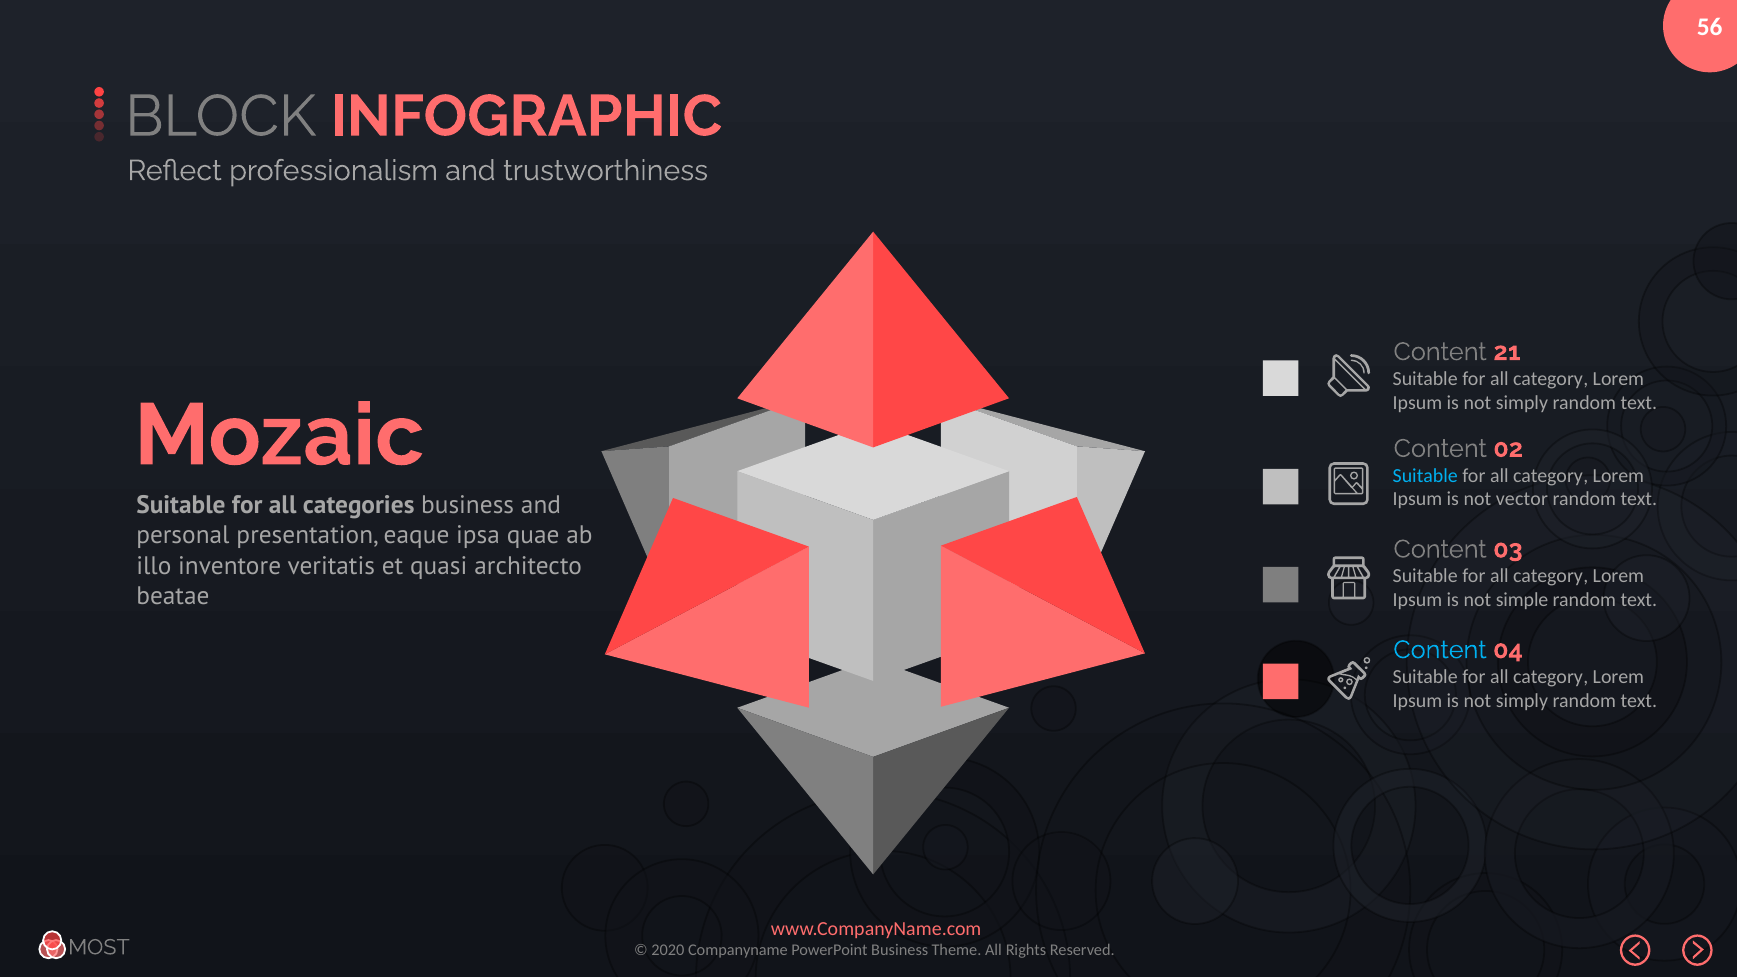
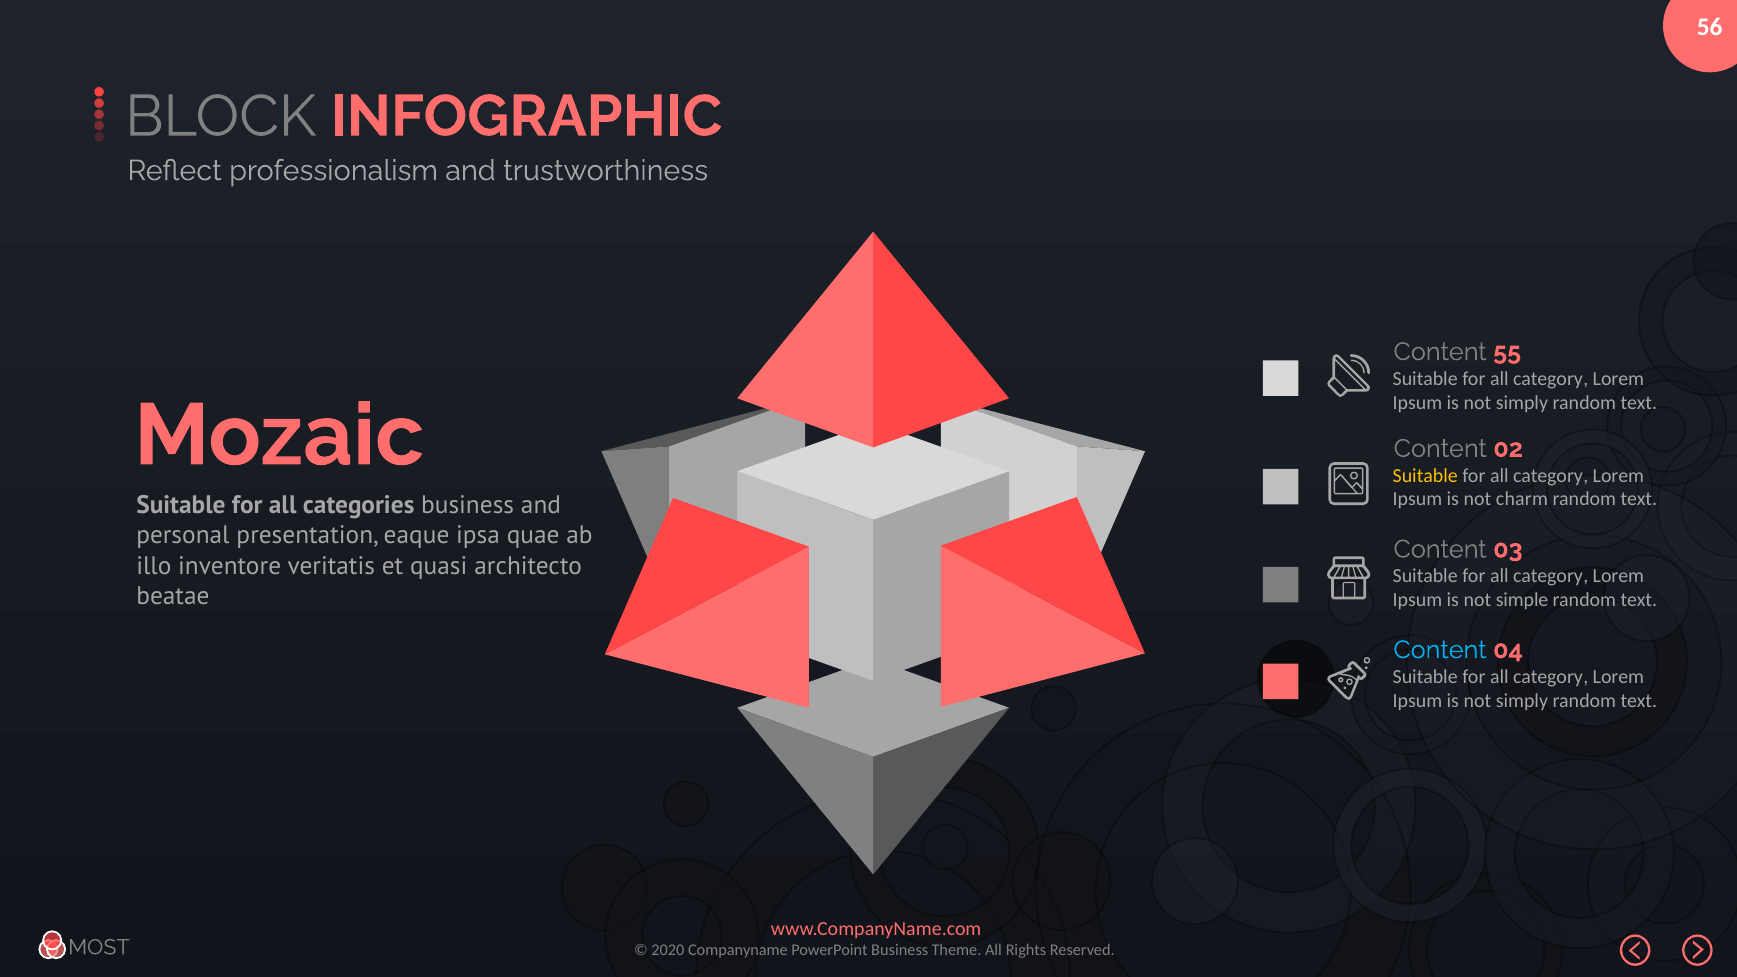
21: 21 -> 55
Suitable at (1425, 475) colour: light blue -> yellow
vector: vector -> charm
